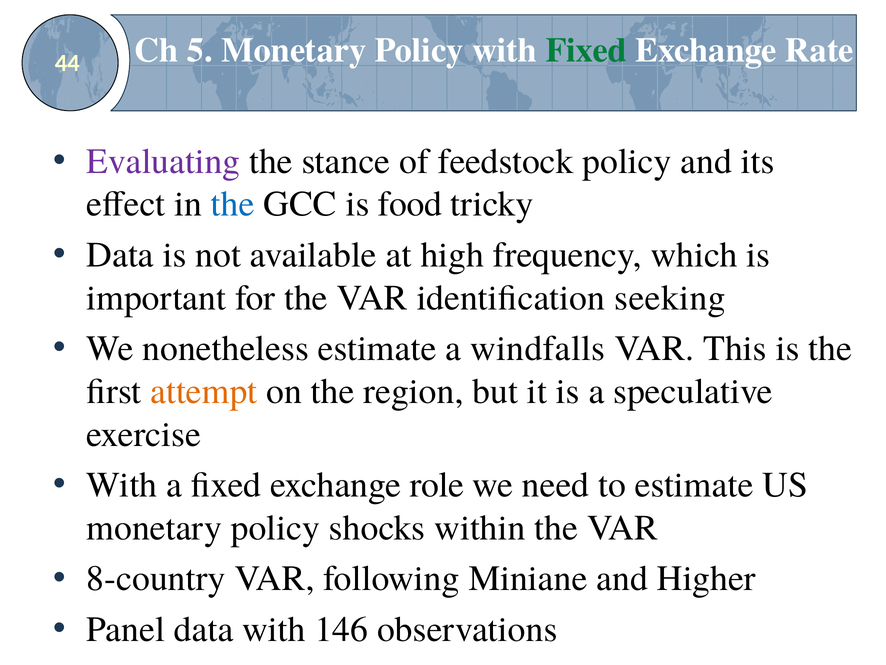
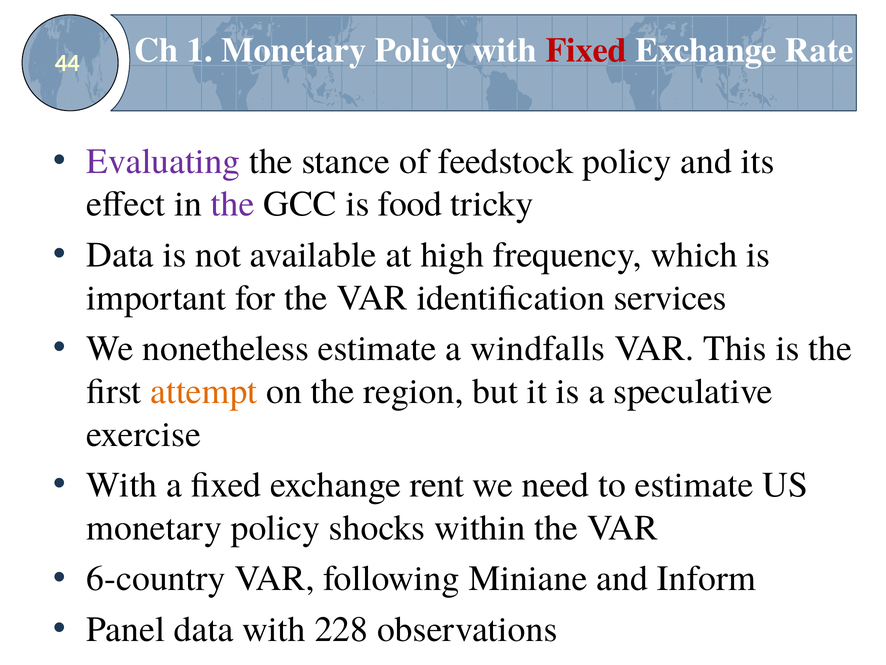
5: 5 -> 1
Fixed at (586, 50) colour: green -> red
the at (233, 204) colour: blue -> purple
seeking: seeking -> services
role: role -> rent
8-country: 8-country -> 6-country
Higher: Higher -> Inform
146: 146 -> 228
